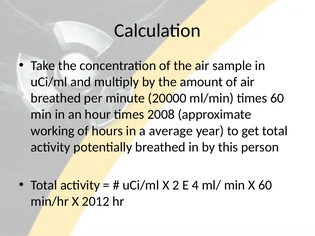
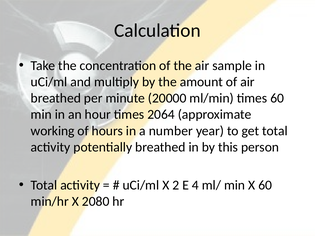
2008: 2008 -> 2064
average: average -> number
2012: 2012 -> 2080
